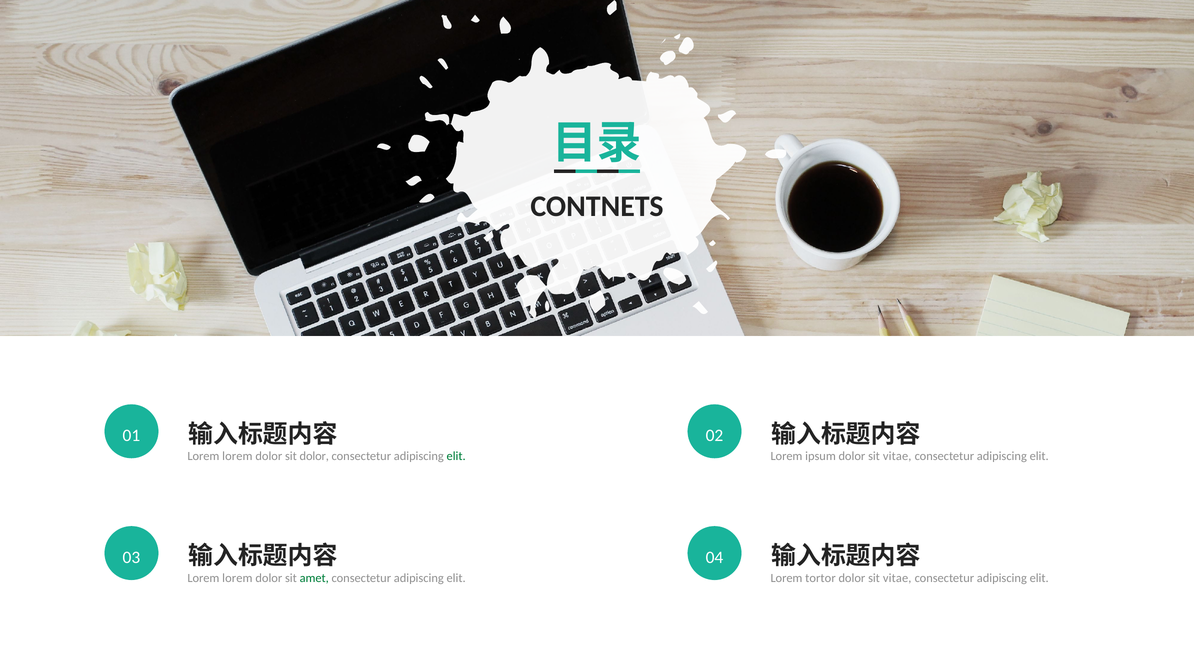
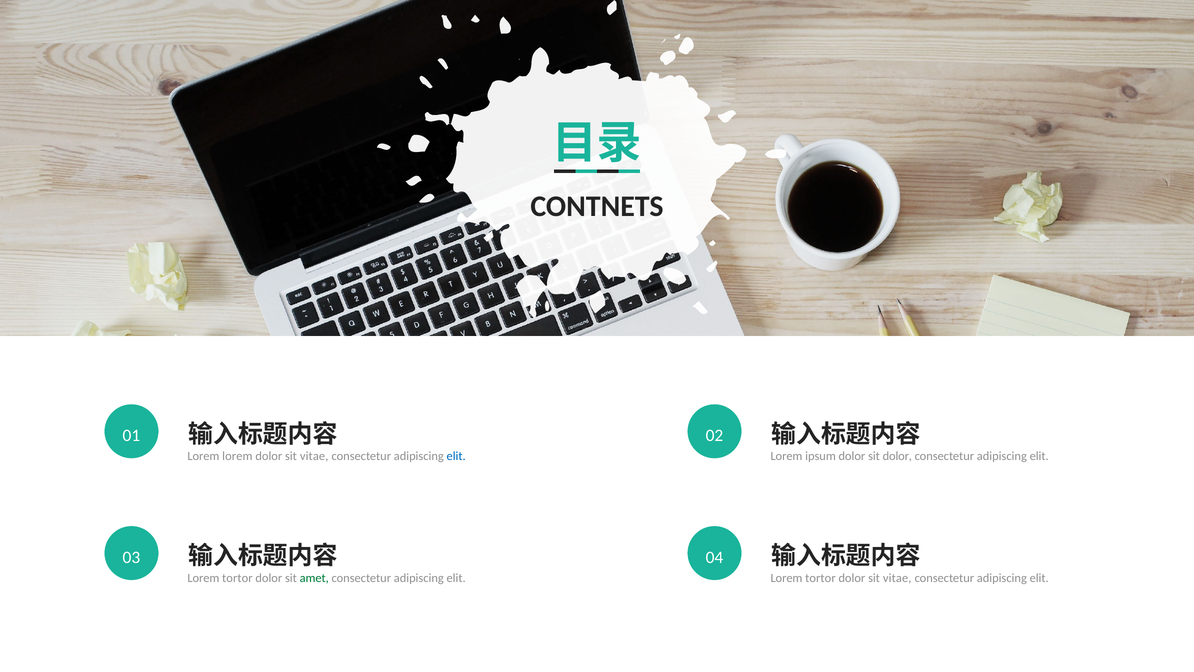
dolor at (314, 456): dolor -> vitae
elit at (456, 456) colour: green -> blue
ipsum dolor sit vitae: vitae -> dolor
lorem at (237, 578): lorem -> tortor
